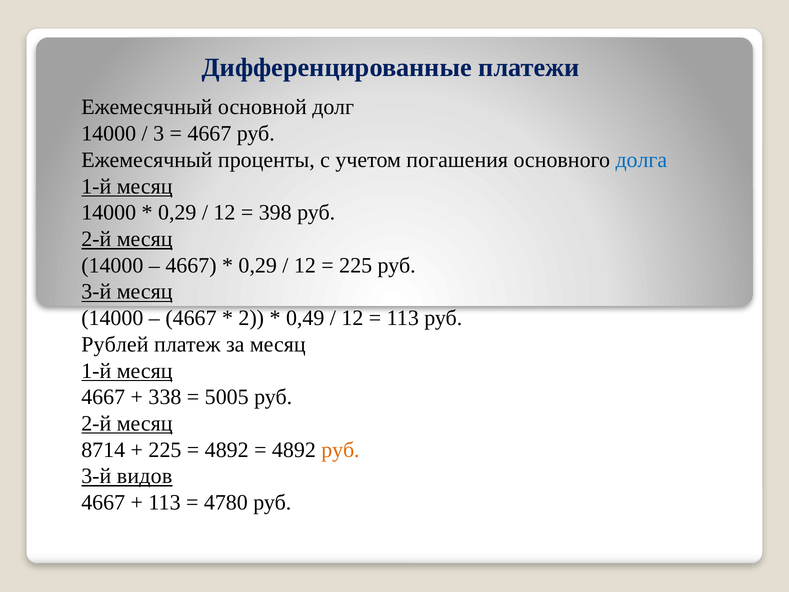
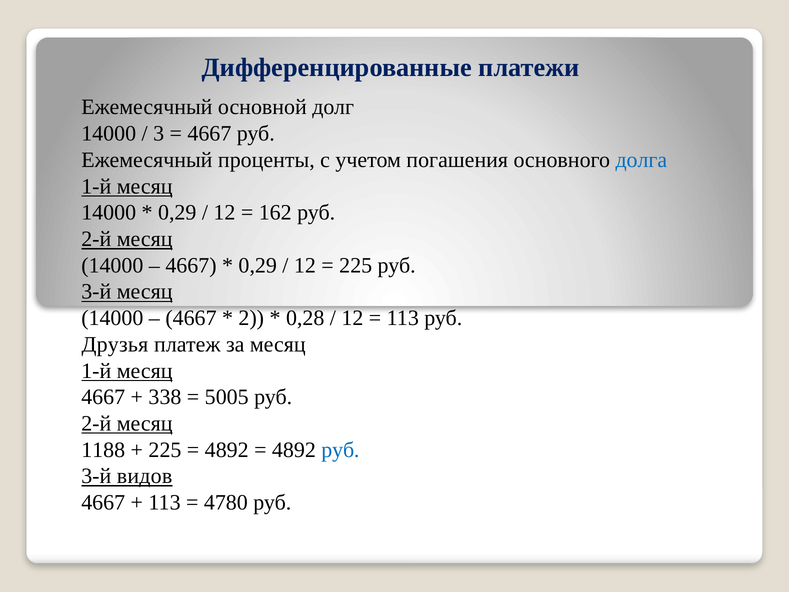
398: 398 -> 162
0,49: 0,49 -> 0,28
Рублей: Рублей -> Друзья
8714: 8714 -> 1188
руб at (340, 450) colour: orange -> blue
